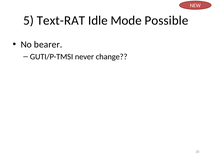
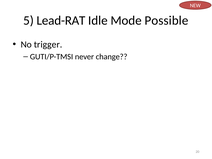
Text-RAT: Text-RAT -> Lead-RAT
bearer: bearer -> trigger
